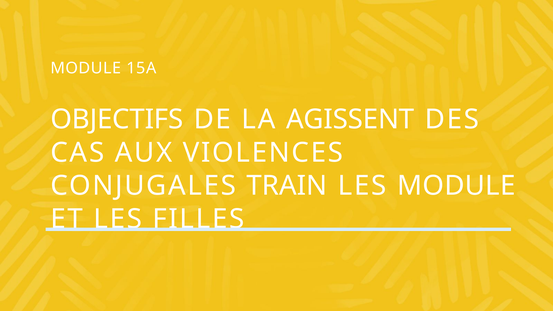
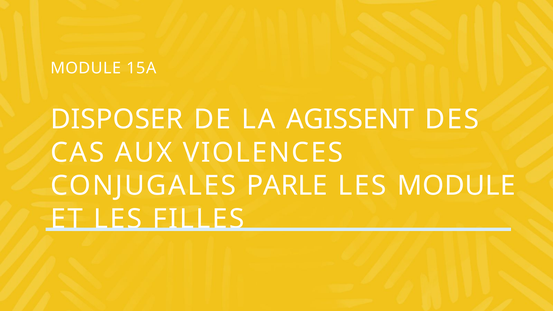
OBJECTIFS: OBJECTIFS -> DISPOSER
TRAIN: TRAIN -> PARLE
